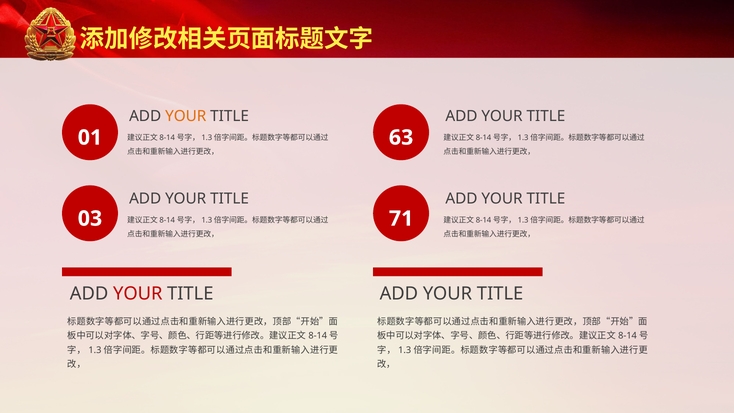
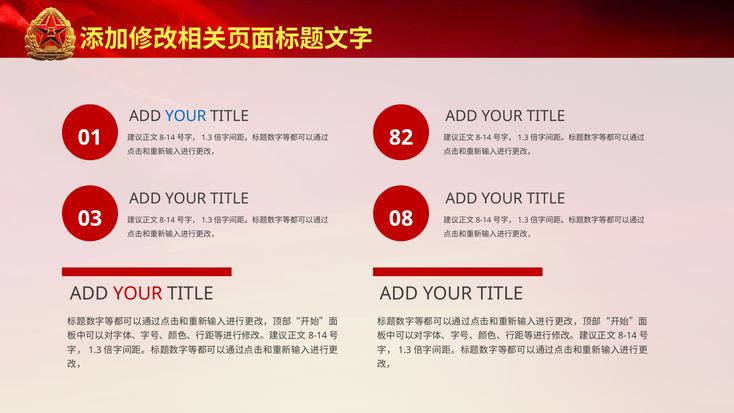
YOUR at (186, 116) colour: orange -> blue
63: 63 -> 82
71: 71 -> 08
